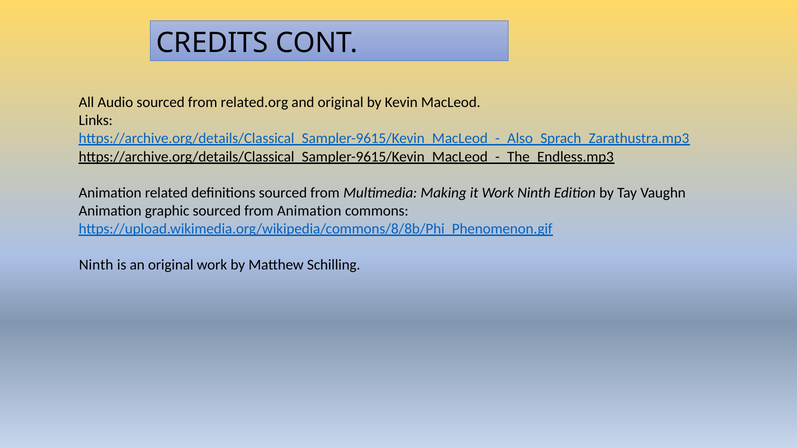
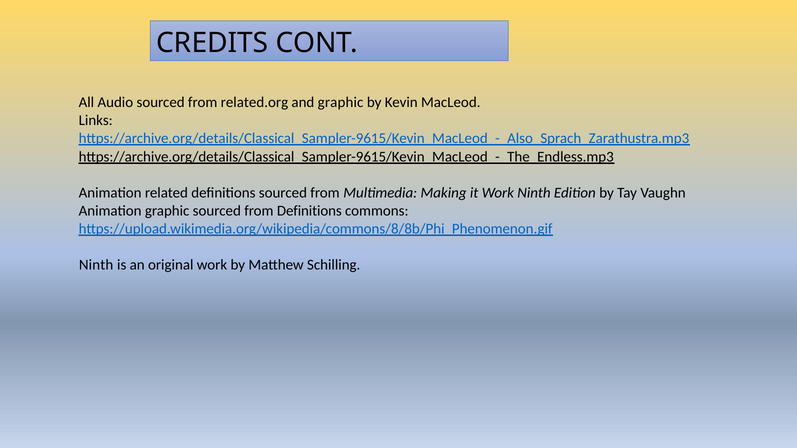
and original: original -> graphic
from Animation: Animation -> Definitions
